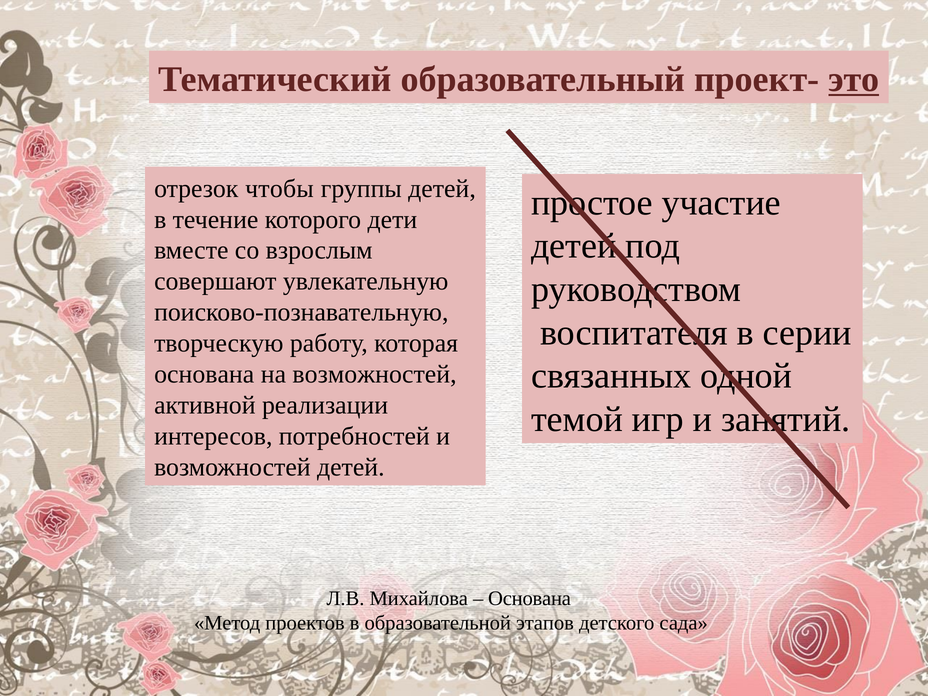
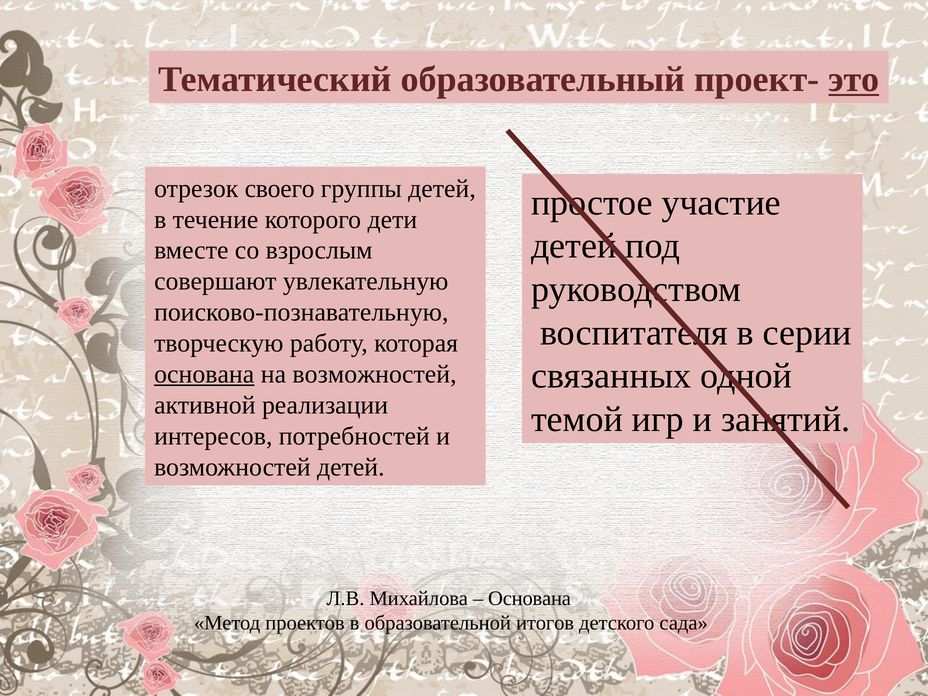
чтобы: чтобы -> своего
основана at (204, 374) underline: none -> present
этапов: этапов -> итогов
